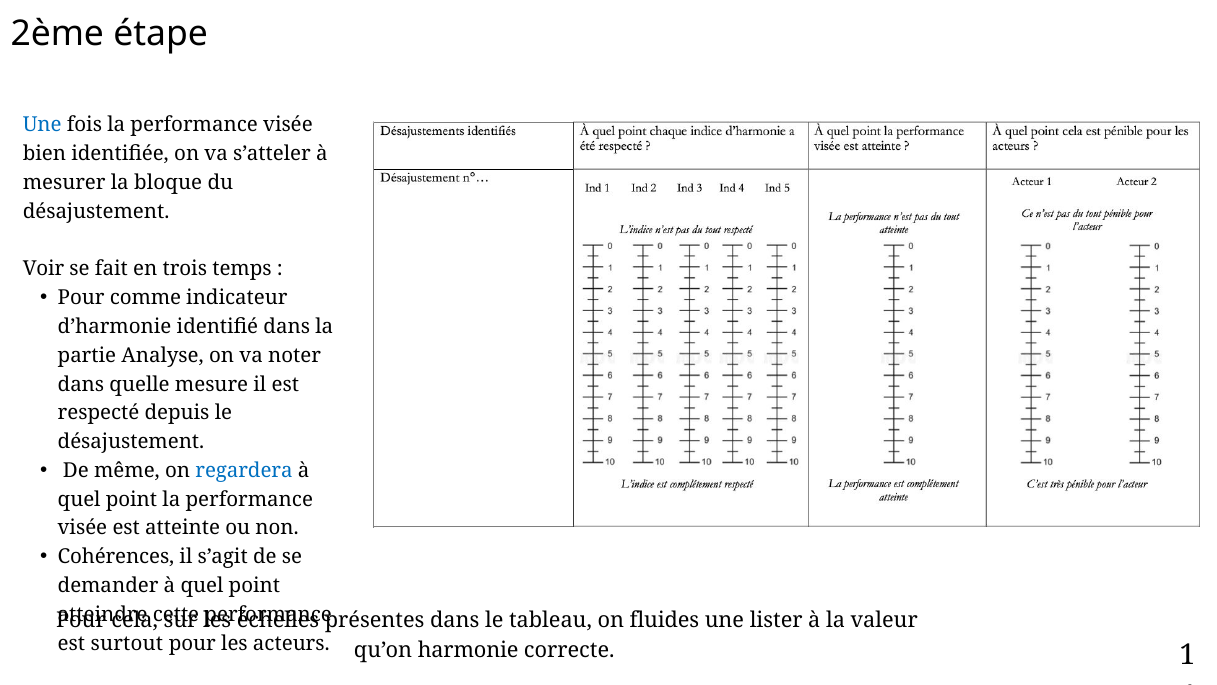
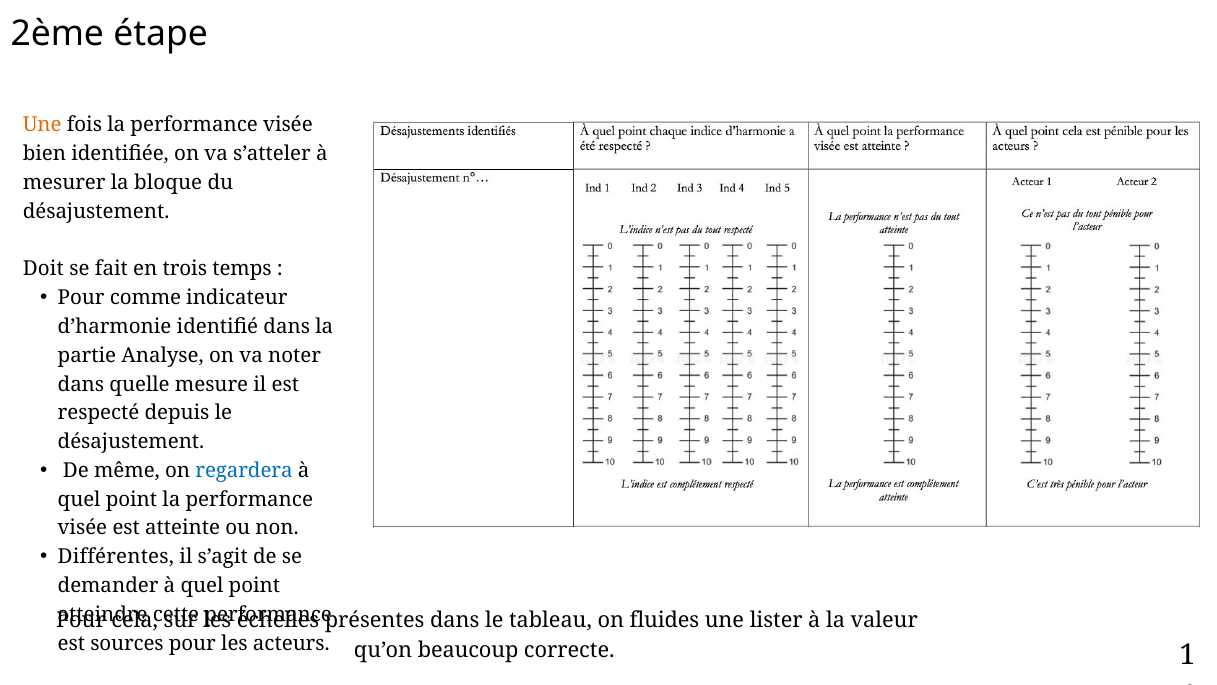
Une at (42, 125) colour: blue -> orange
Voir: Voir -> Doit
Cohérences: Cohérences -> Différentes
surtout: surtout -> sources
harmonie: harmonie -> beaucoup
